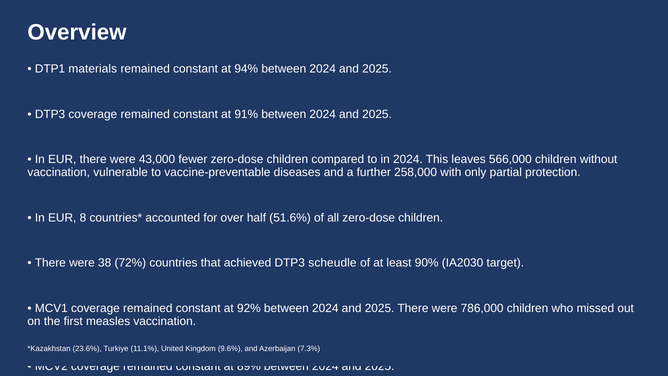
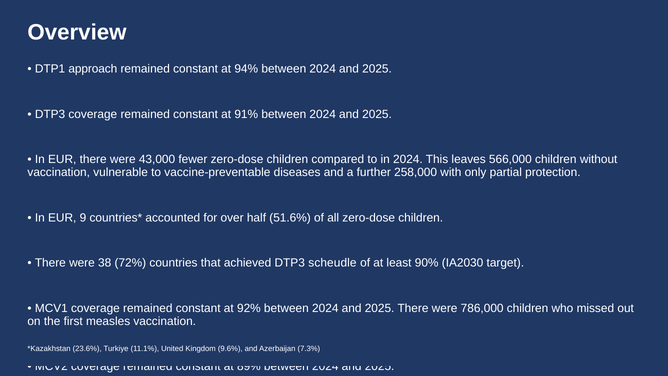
materials: materials -> approach
8: 8 -> 9
